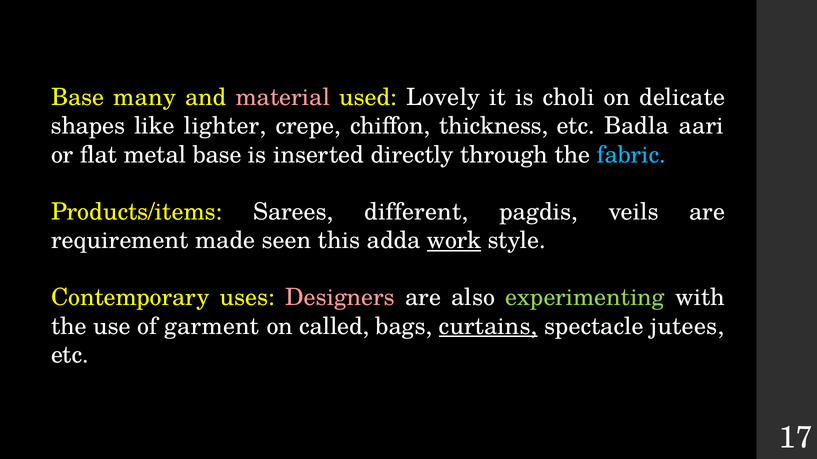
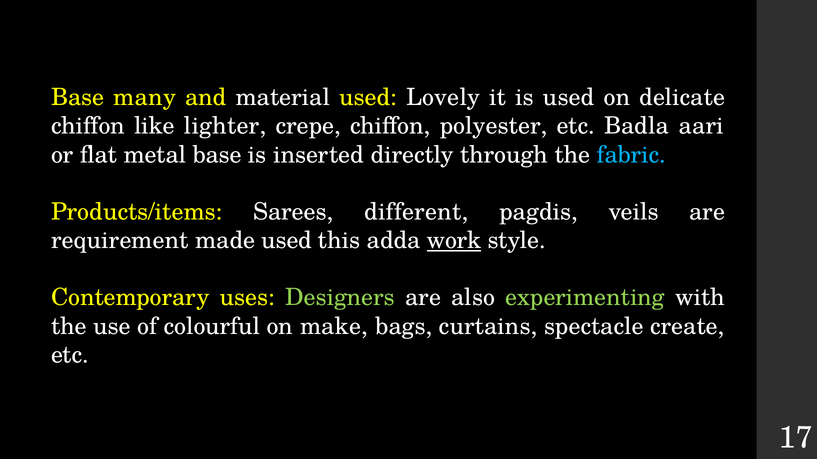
material colour: pink -> white
is choli: choli -> used
shapes at (88, 126): shapes -> chiffon
thickness: thickness -> polyester
made seen: seen -> used
Designers colour: pink -> light green
garment: garment -> colourful
called: called -> make
curtains underline: present -> none
jutees: jutees -> create
